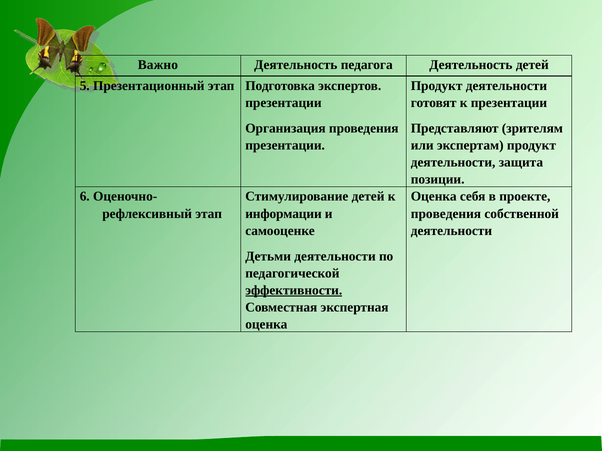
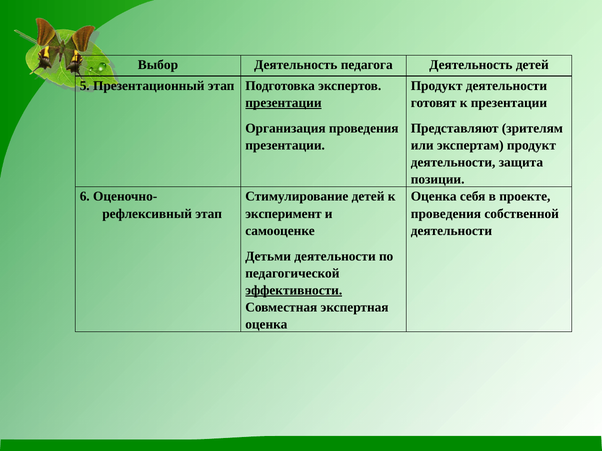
Важно: Важно -> Выбор
презентации at (283, 103) underline: none -> present
информации: информации -> эксперимент
